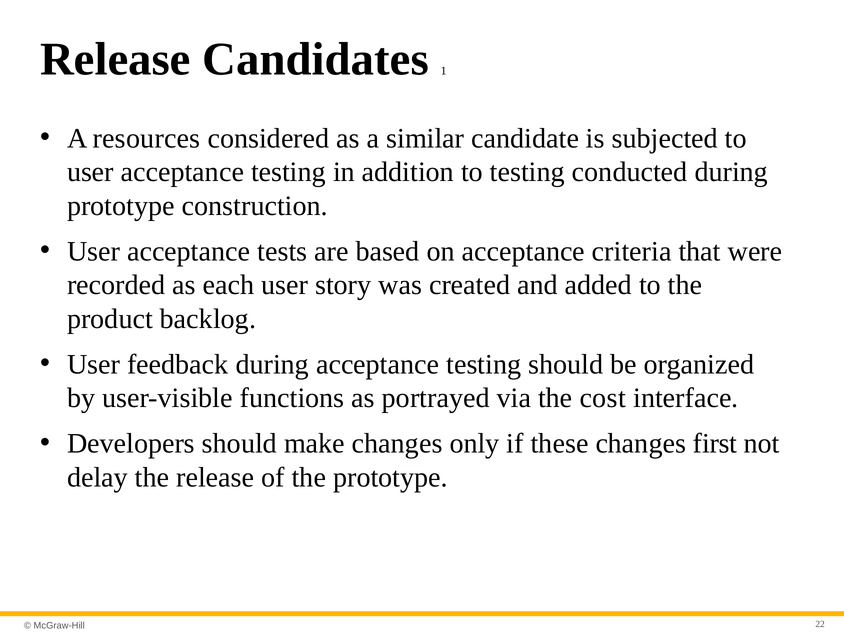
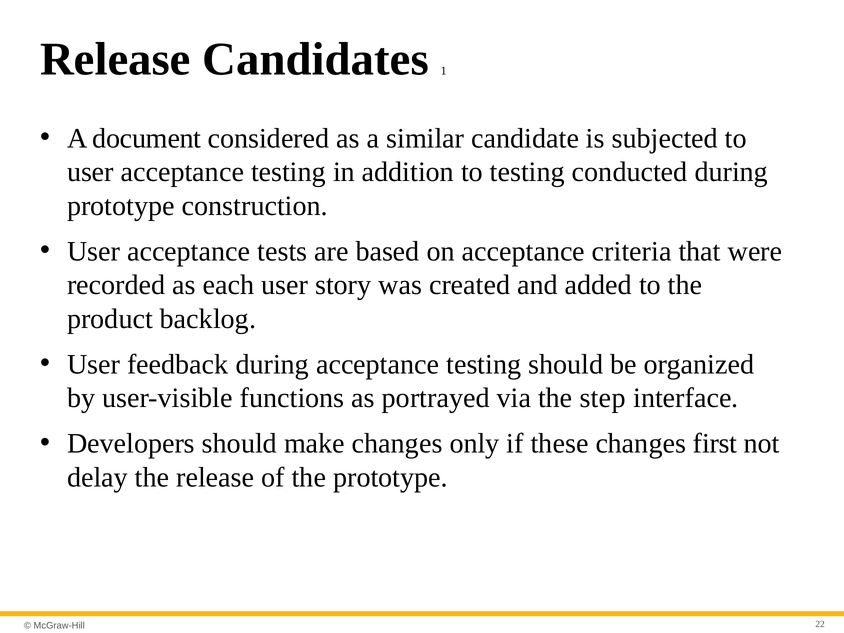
resources: resources -> document
cost: cost -> step
